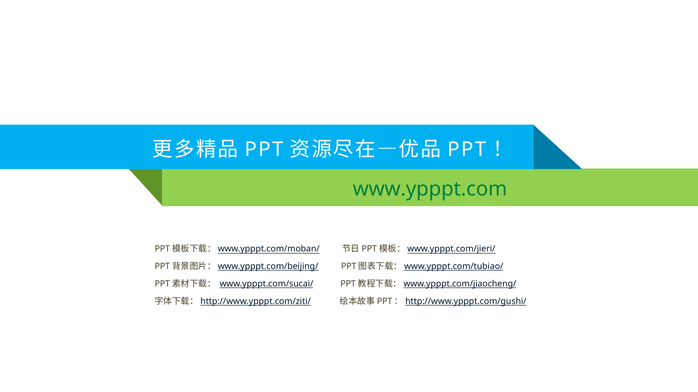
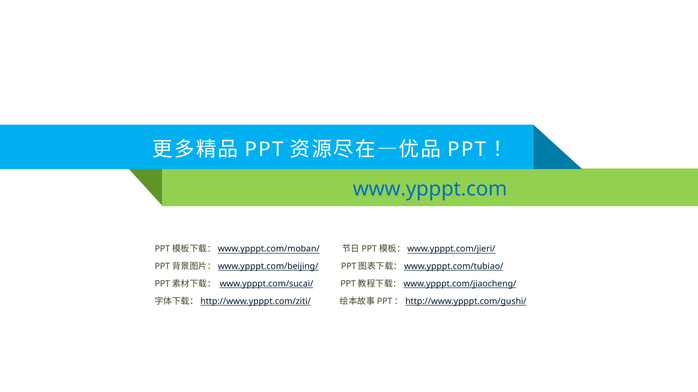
www.ypppt.com colour: green -> blue
